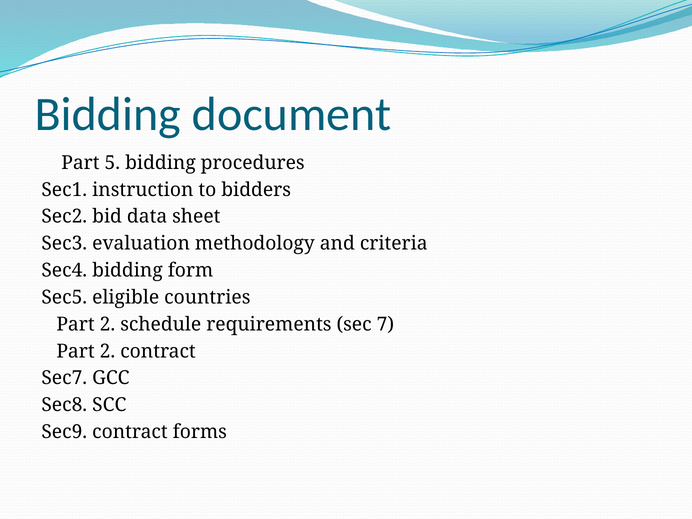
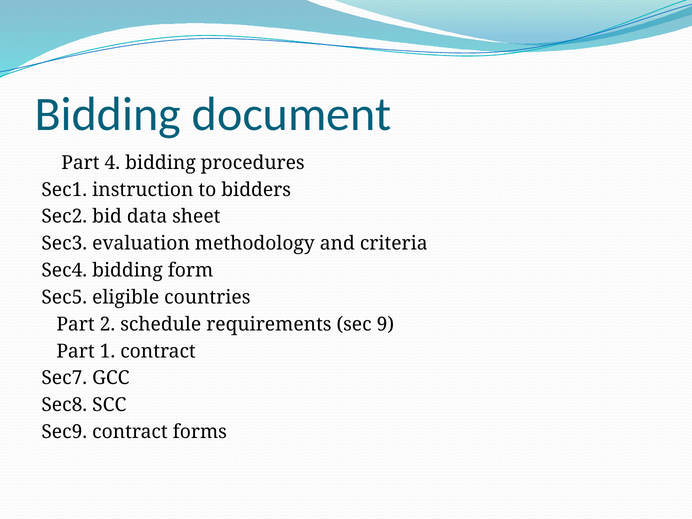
5: 5 -> 4
7: 7 -> 9
2 at (107, 351): 2 -> 1
